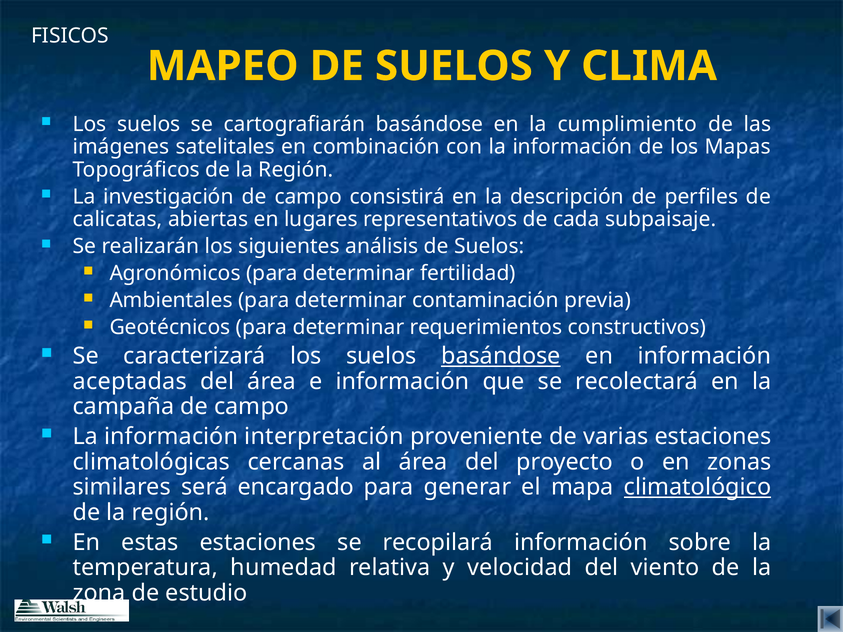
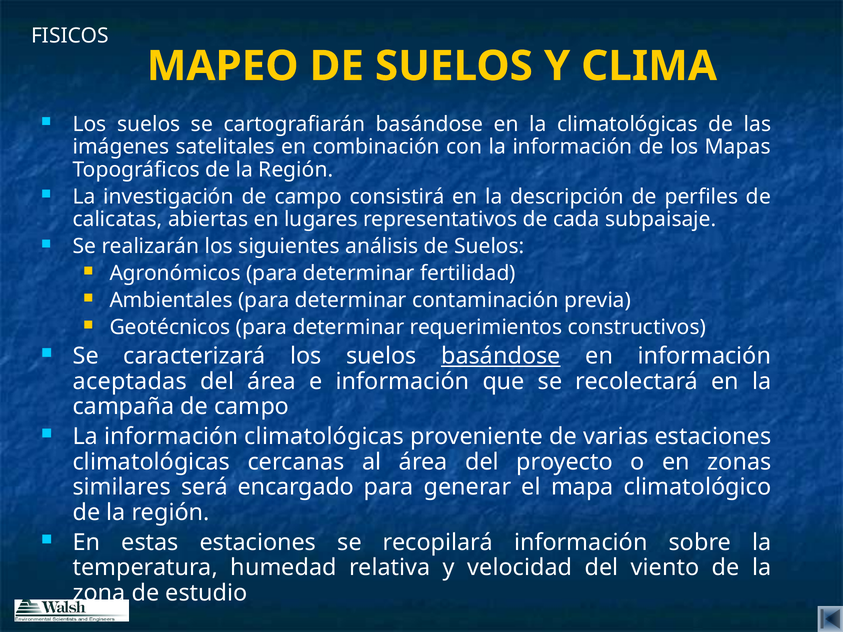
la cumplimiento: cumplimiento -> climatológicas
información interpretación: interpretación -> climatológicas
climatológico underline: present -> none
